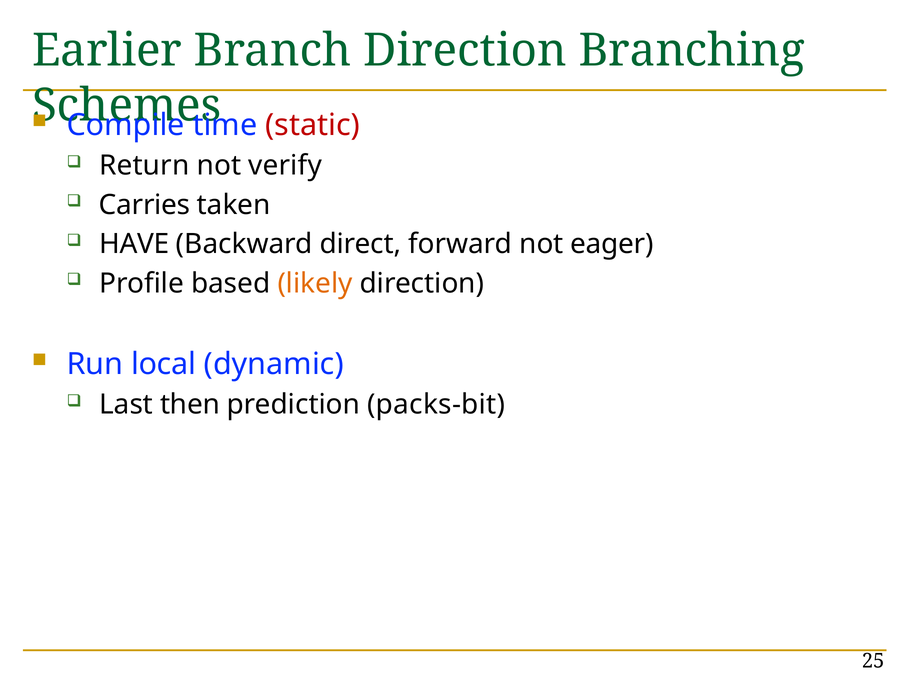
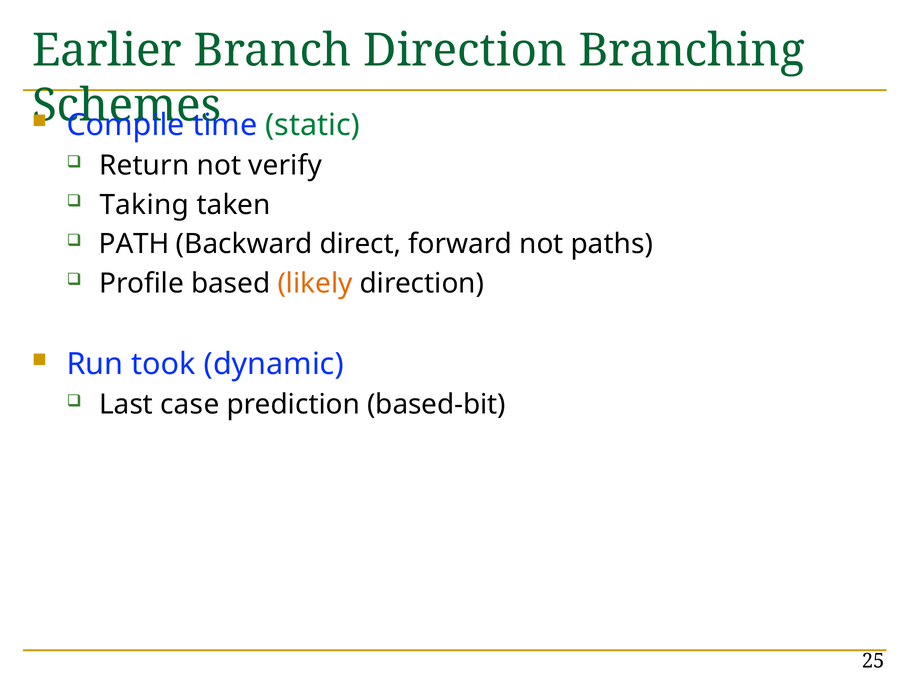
static colour: red -> green
Carries: Carries -> Taking
HAVE: HAVE -> PATH
eager: eager -> paths
local: local -> took
then: then -> case
packs-bit: packs-bit -> based-bit
